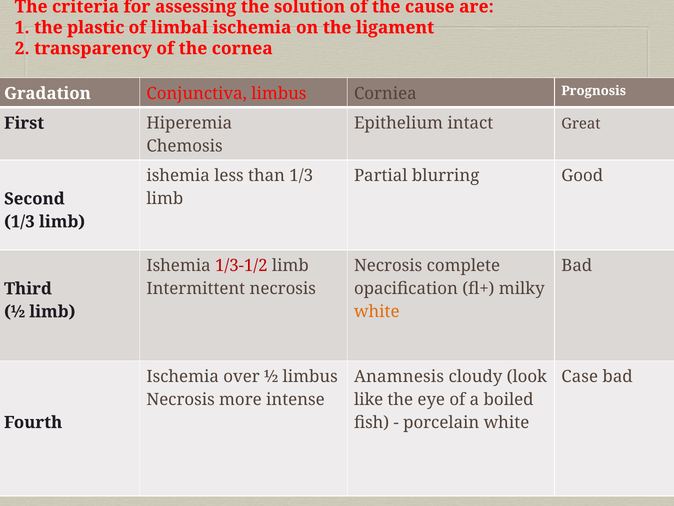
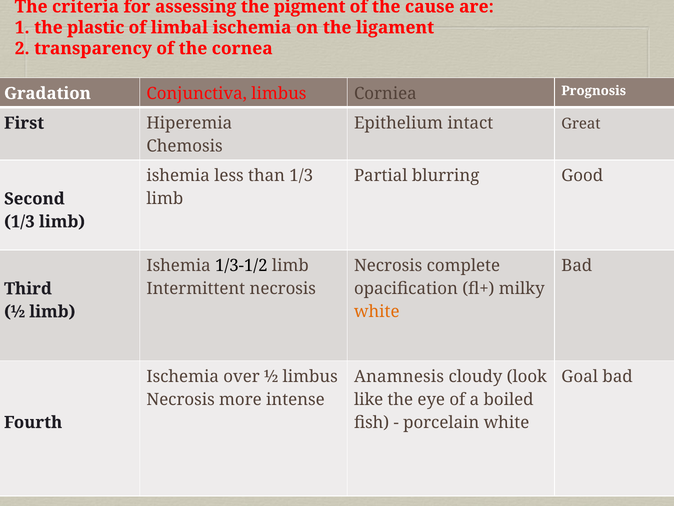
solution: solution -> pigment
1/3-1/2 colour: red -> black
Case: Case -> Goal
